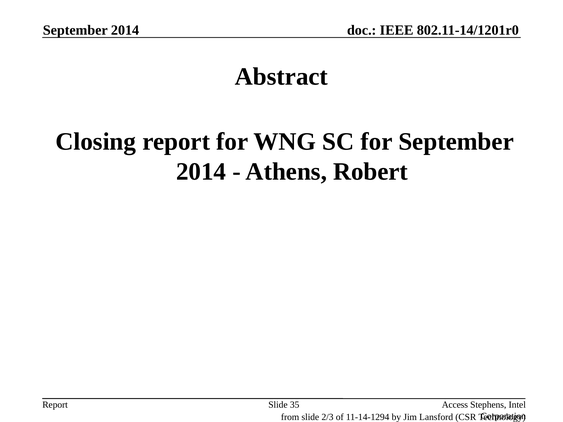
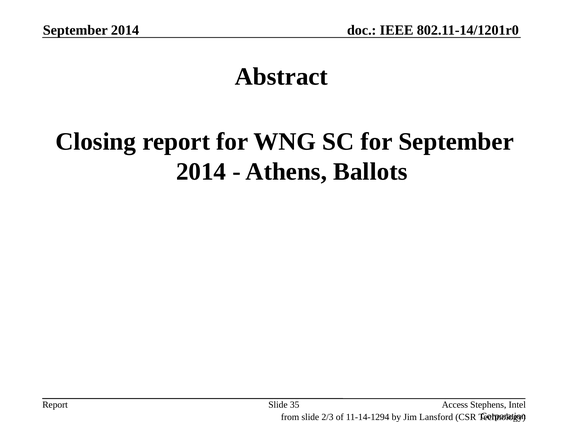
Robert: Robert -> Ballots
